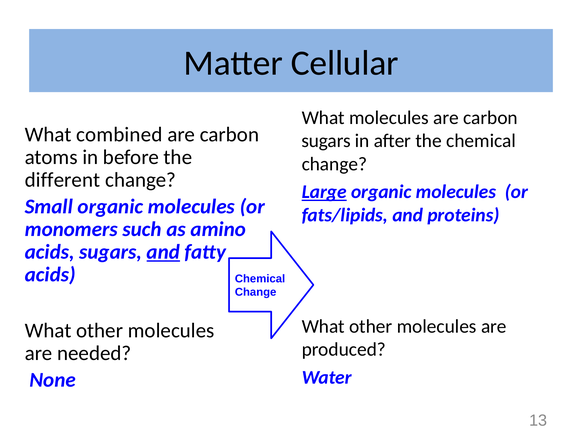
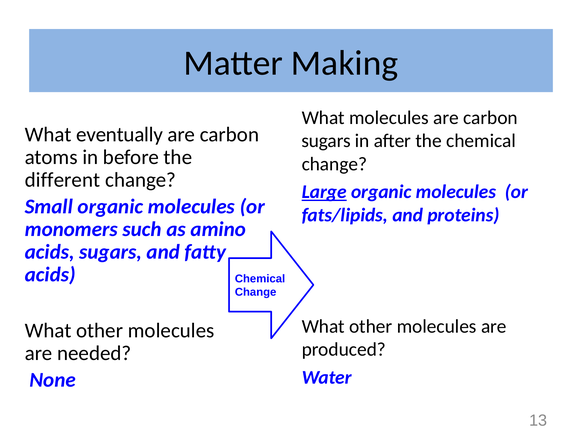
Cellular: Cellular -> Making
combined: combined -> eventually
and at (163, 252) underline: present -> none
